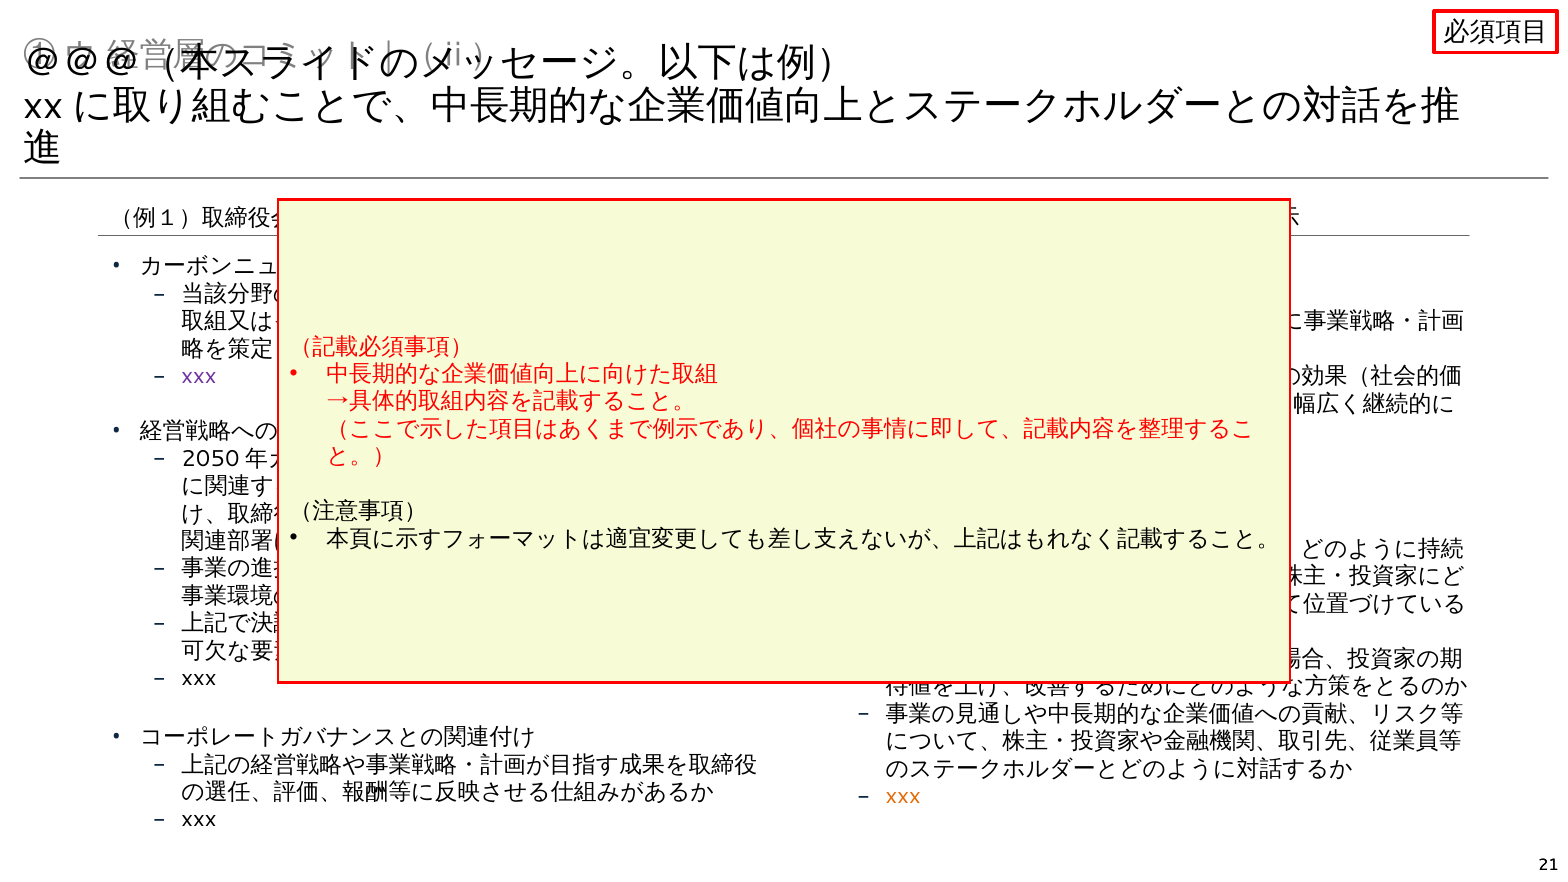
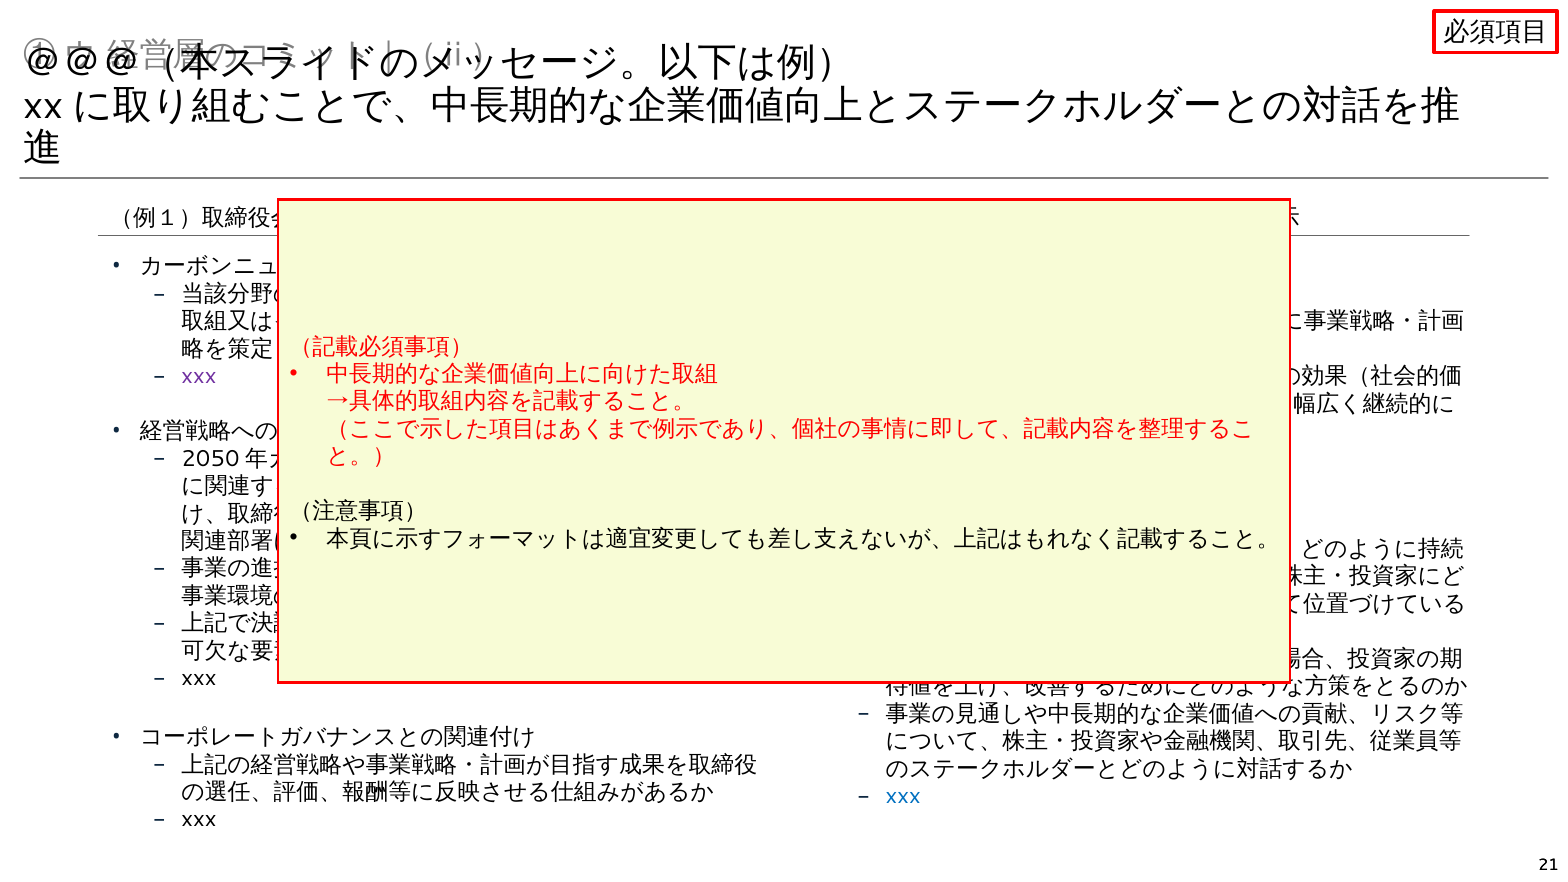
xxx at (903, 796) colour: orange -> blue
